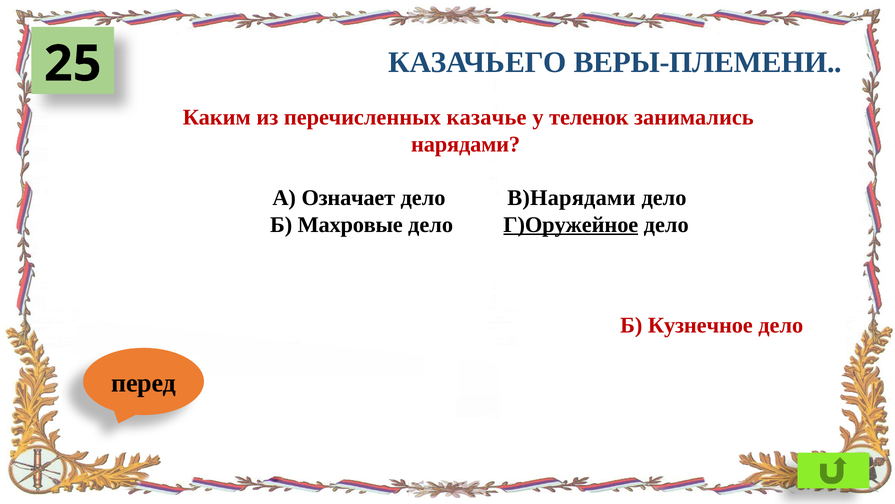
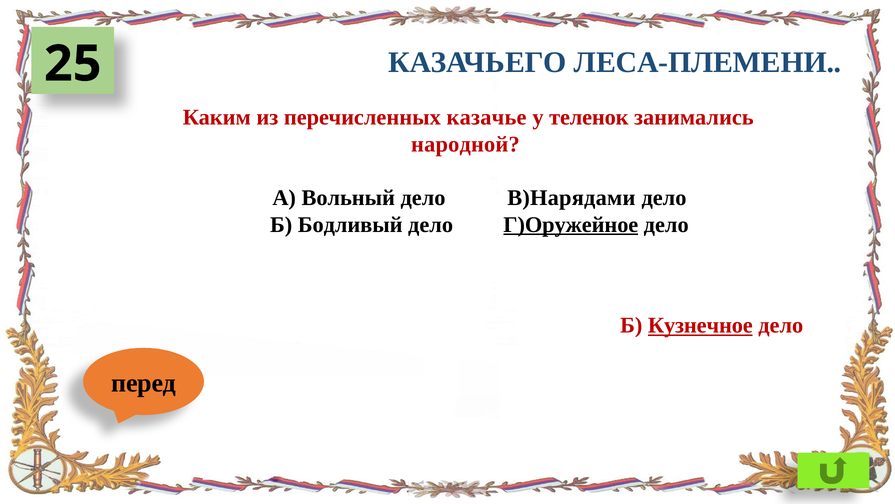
ВЕРЫ-ПЛЕМЕНИ: ВЕРЫ-ПЛЕМЕНИ -> ЛЕСА-ПЛЕМЕНИ
нарядами: нарядами -> народной
Означает: Означает -> Вольный
Махровые: Махровые -> Бодливый
Кузнечное underline: none -> present
